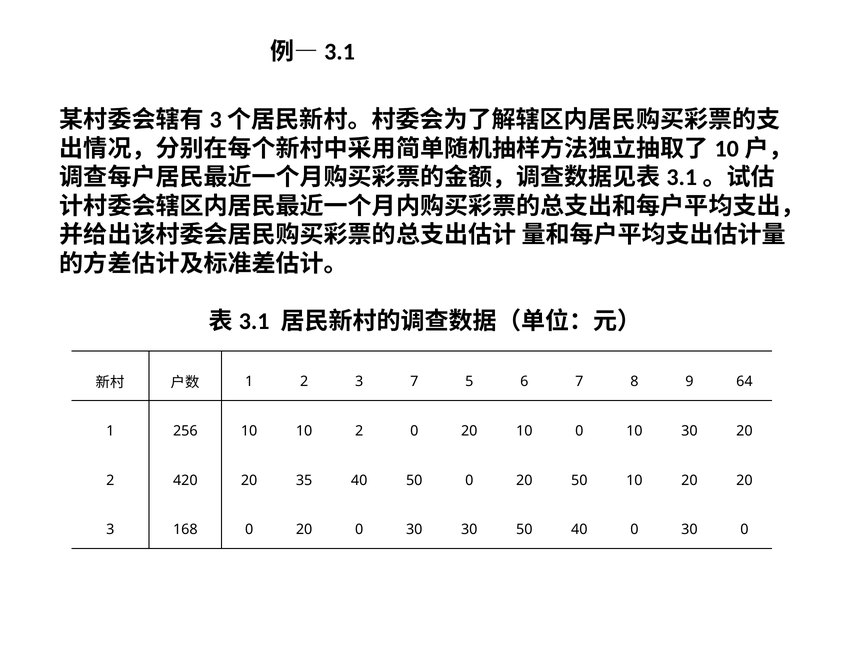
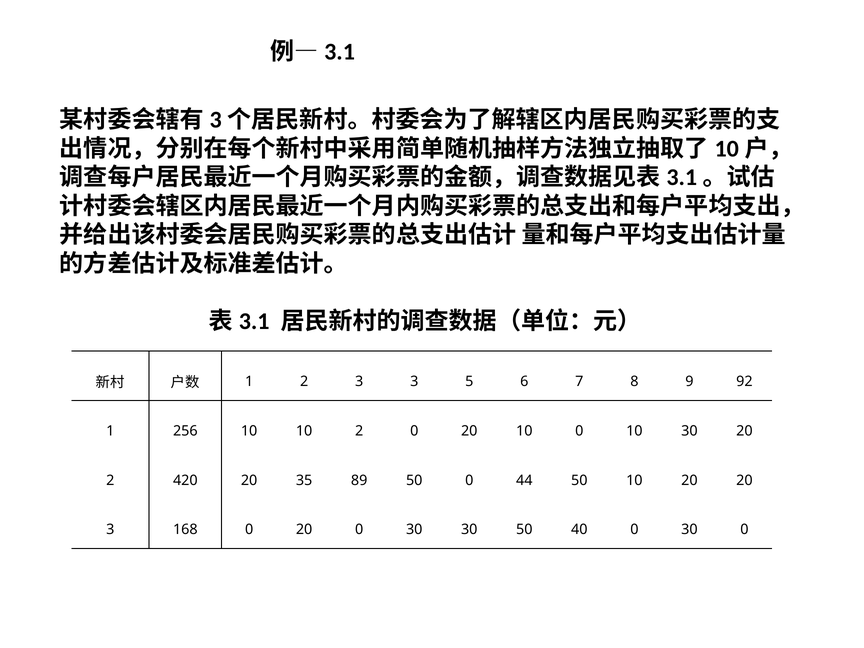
3 7: 7 -> 3
64: 64 -> 92
35 40: 40 -> 89
50 0 20: 20 -> 44
